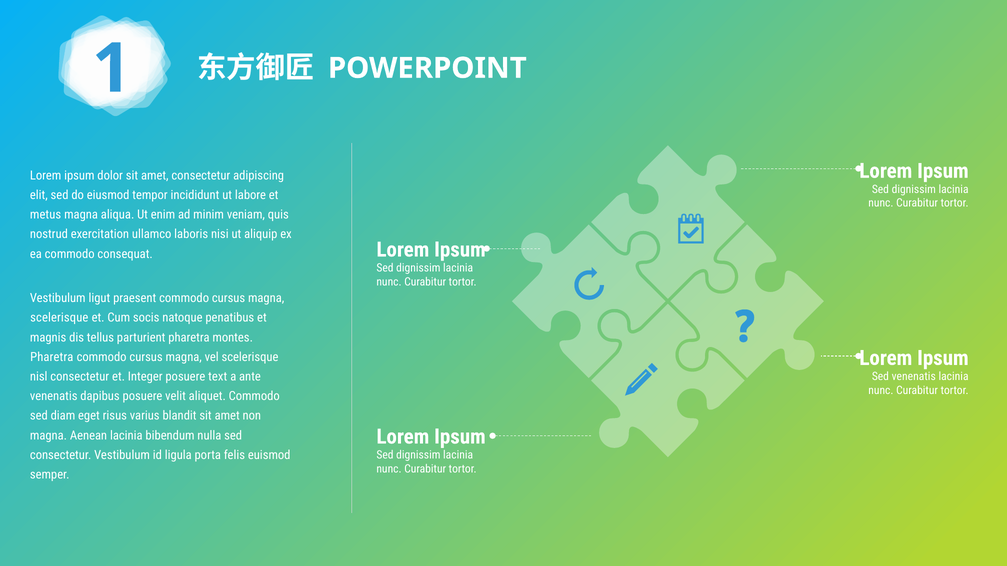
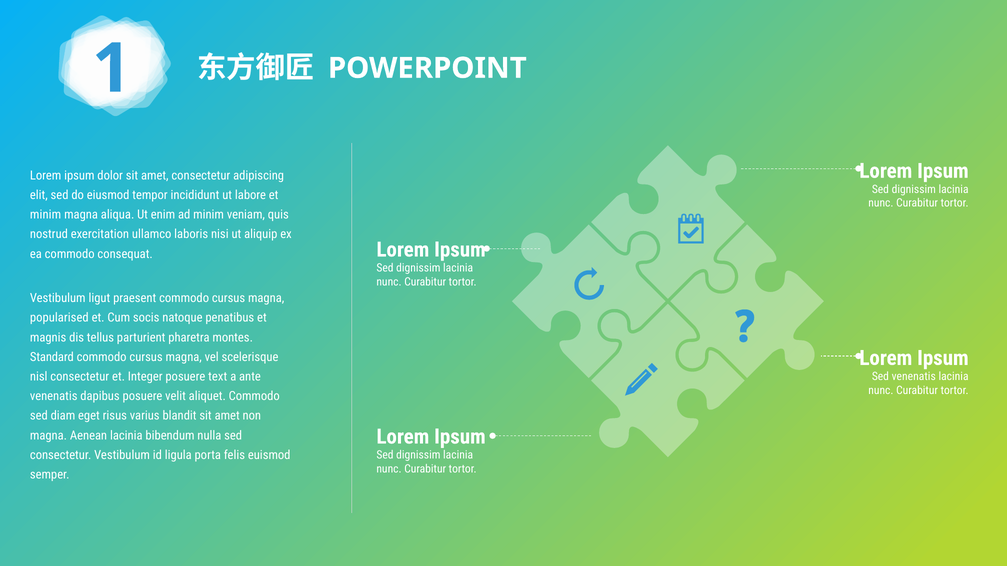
metus at (46, 215): metus -> minim
scelerisque at (59, 318): scelerisque -> popularised
Pharetra at (52, 357): Pharetra -> Standard
